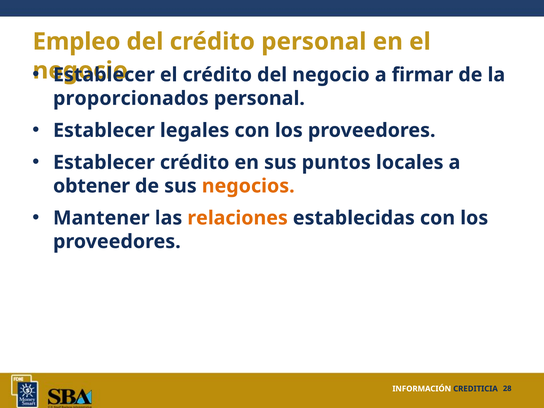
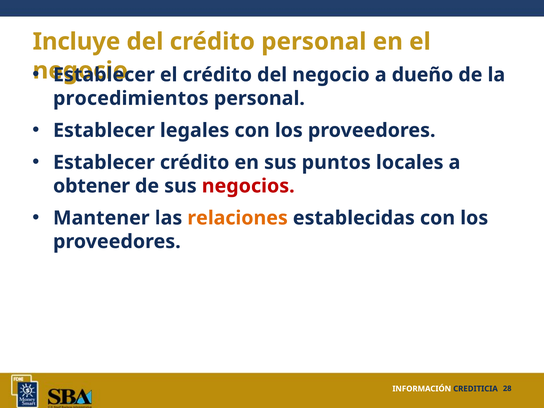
Empleo: Empleo -> Incluye
firmar: firmar -> dueño
proporcionados: proporcionados -> procedimientos
negocios colour: orange -> red
